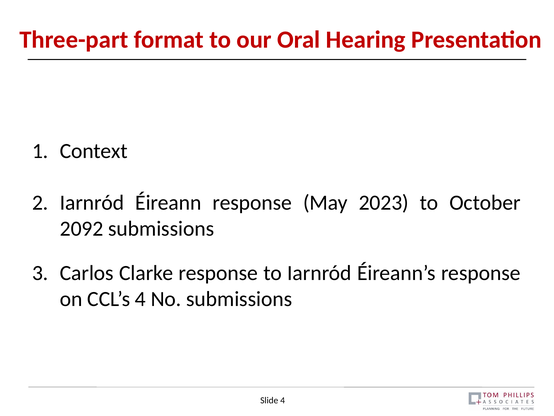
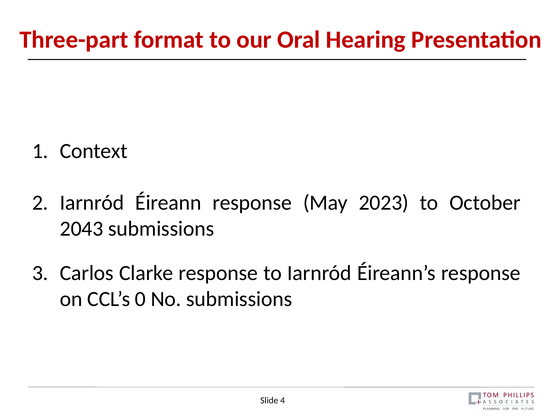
2092: 2092 -> 2043
CCL’s 4: 4 -> 0
